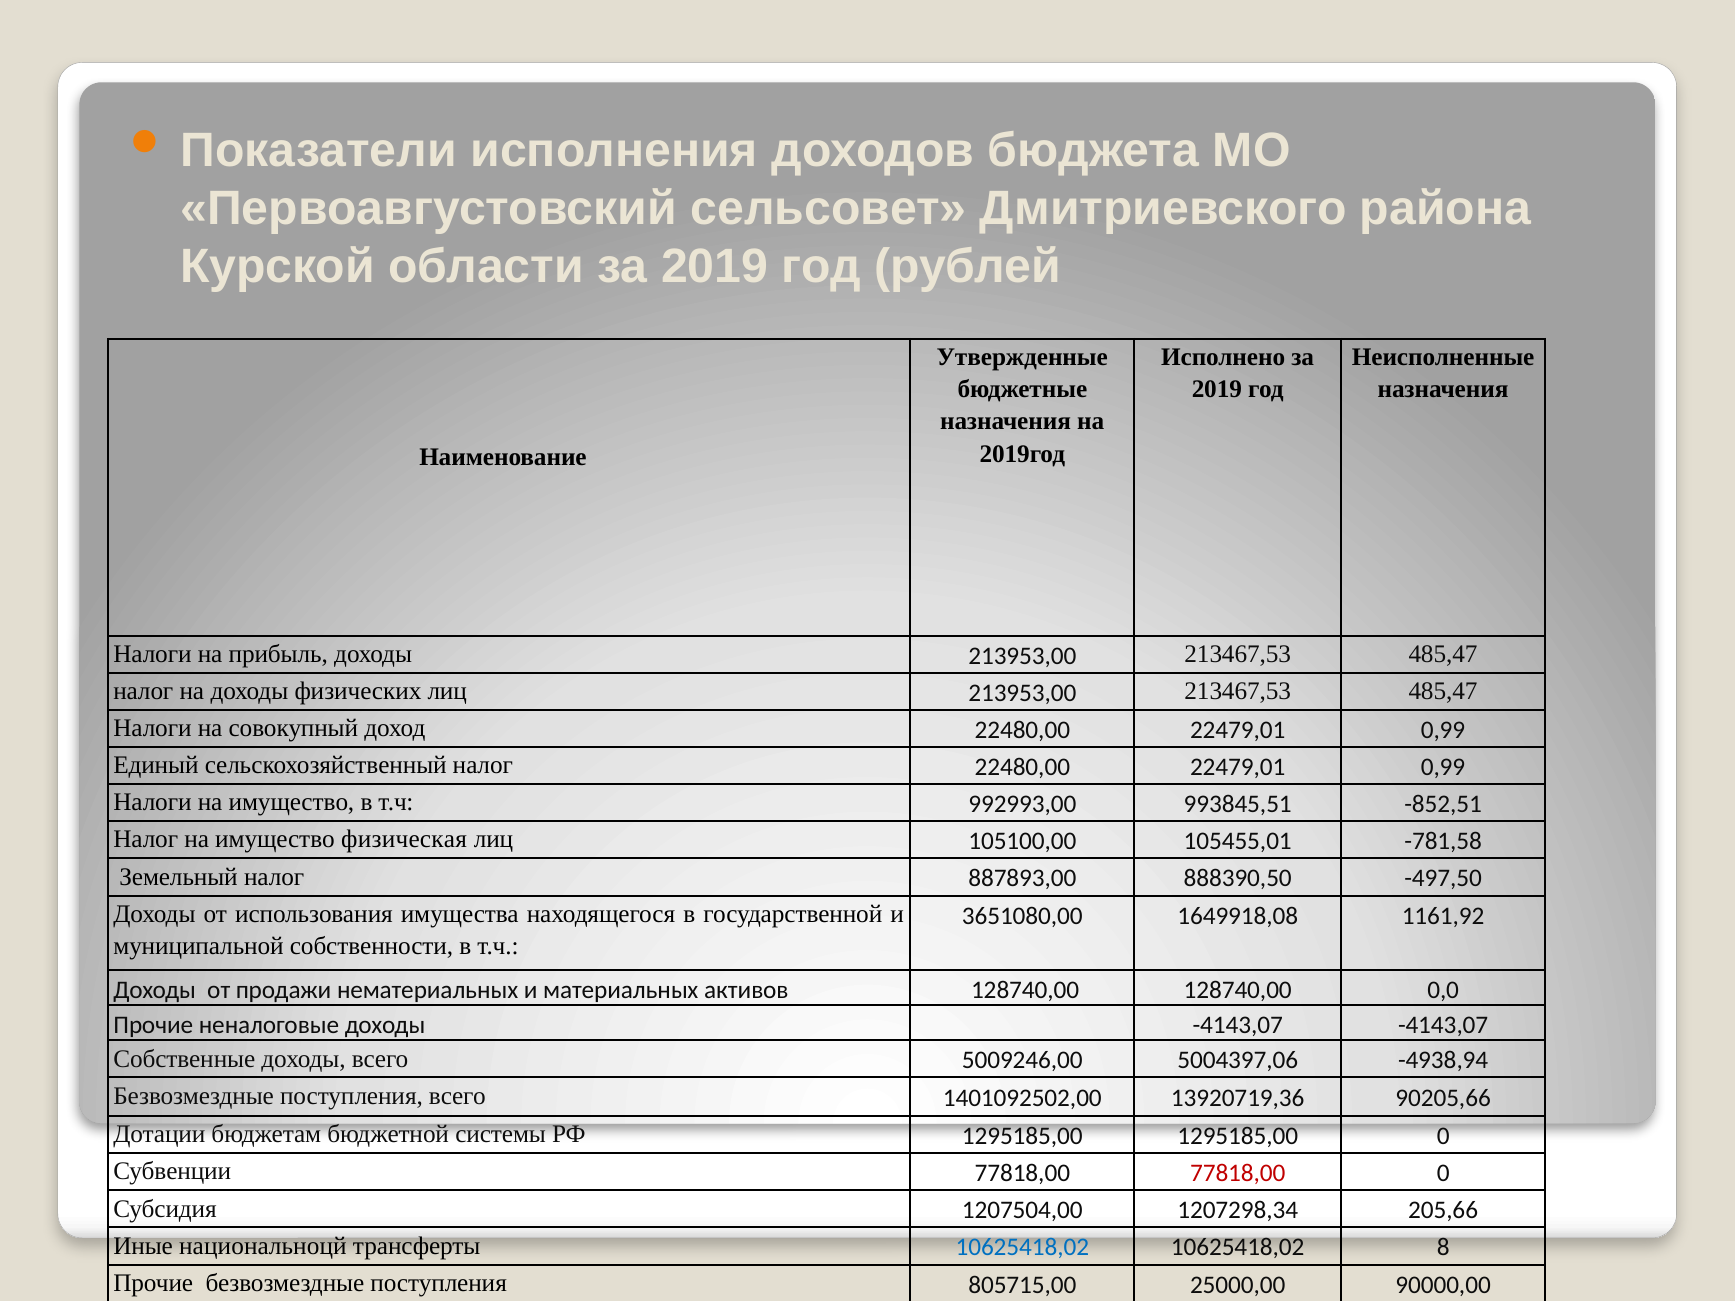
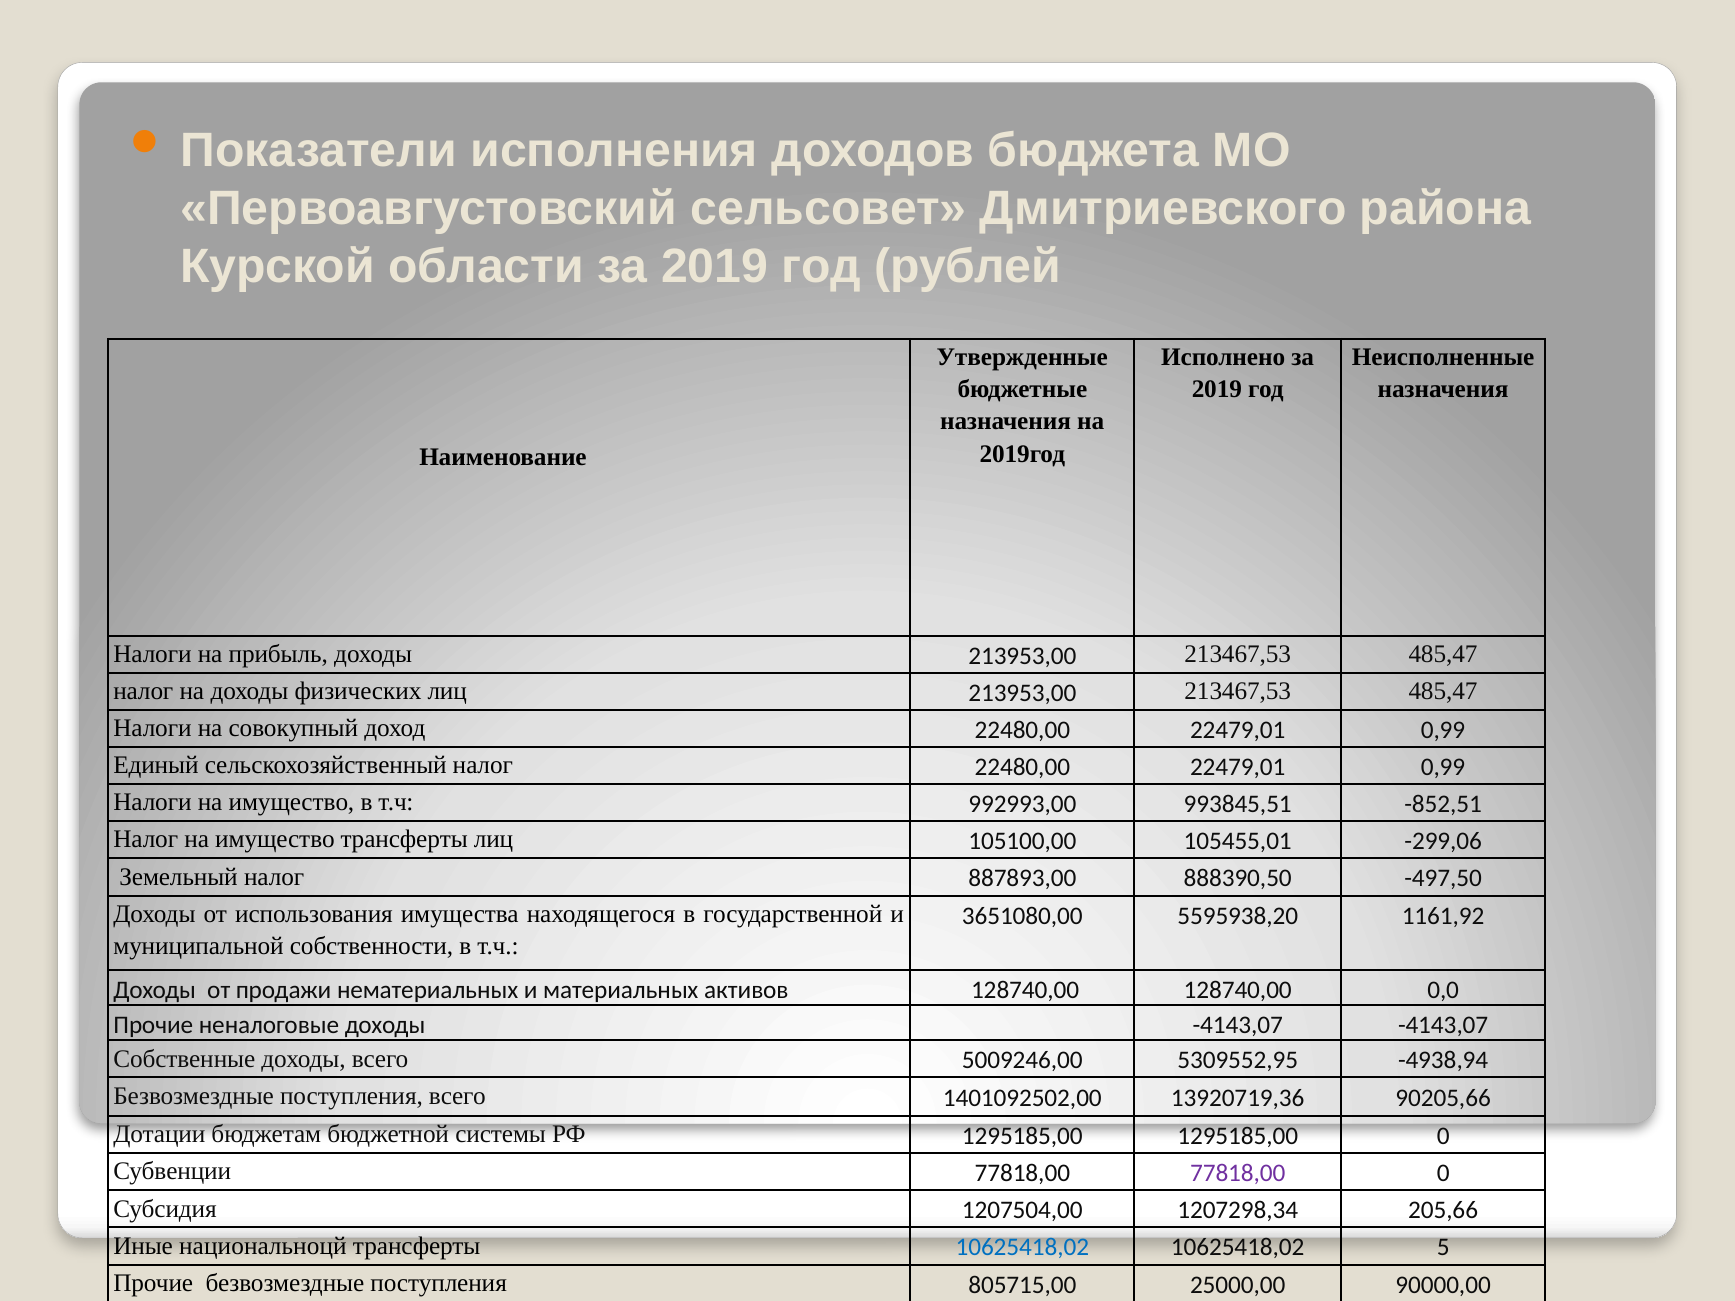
имущество физическая: физическая -> трансферты
-781,58: -781,58 -> -299,06
1649918,08: 1649918,08 -> 5595938,20
5004397,06: 5004397,06 -> 5309552,95
77818,00 at (1238, 1174) colour: red -> purple
8: 8 -> 5
